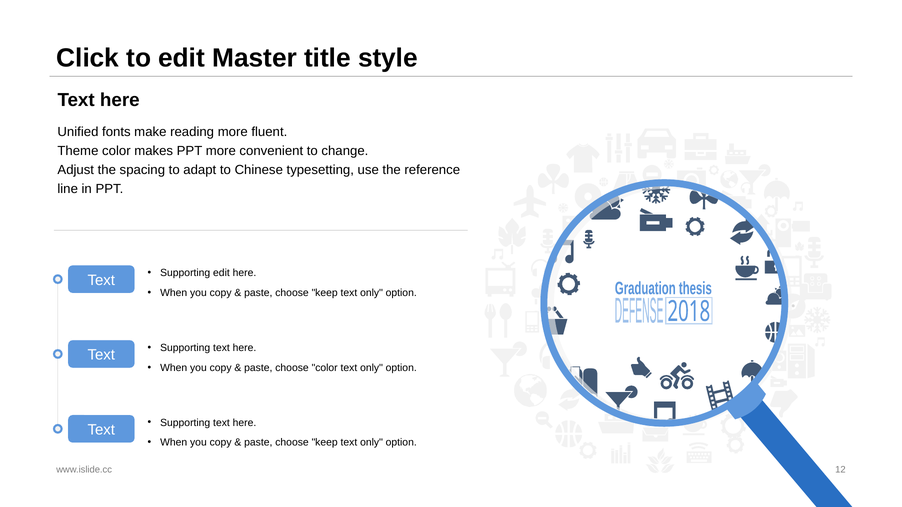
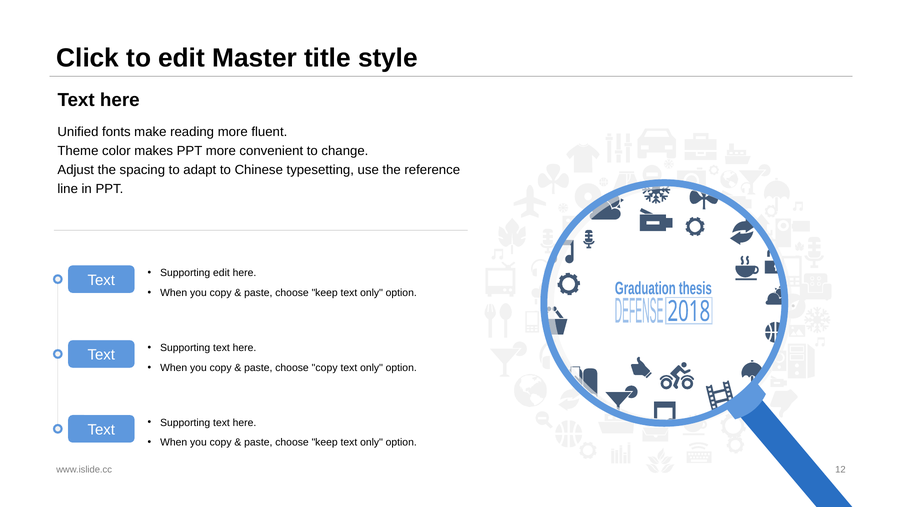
choose color: color -> copy
